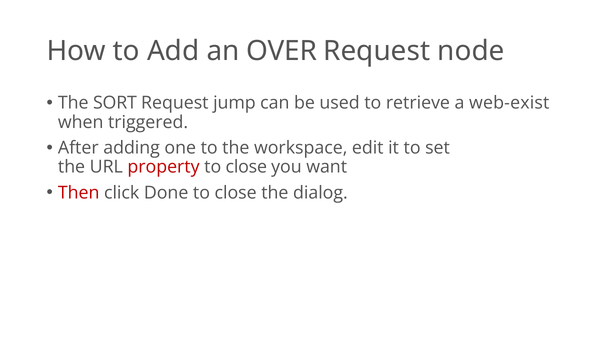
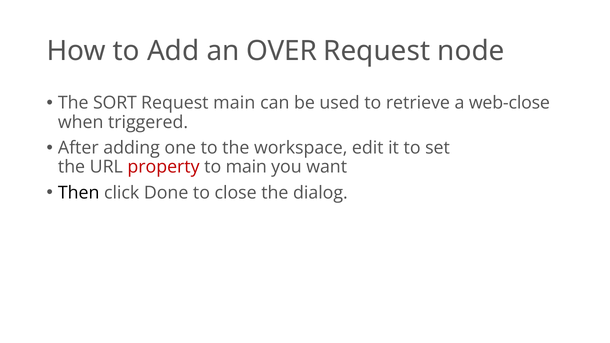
Request jump: jump -> main
web-exist: web-exist -> web-close
close at (246, 167): close -> main
Then colour: red -> black
